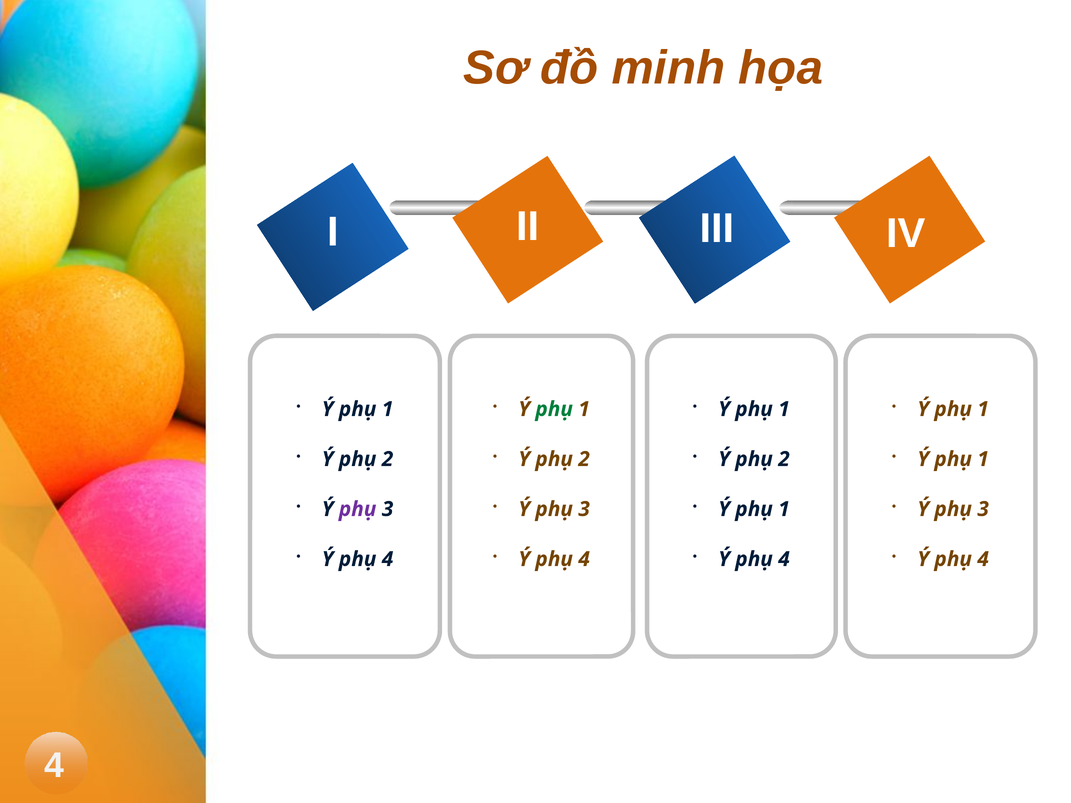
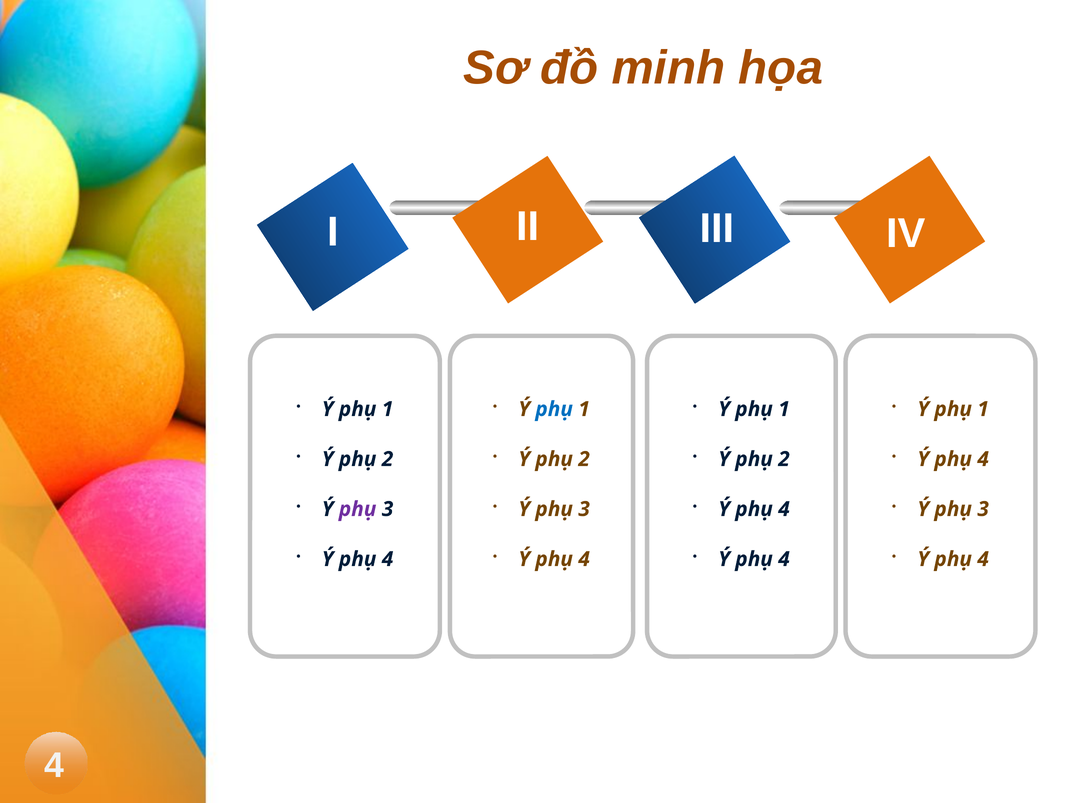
phụ at (554, 409) colour: green -> blue
1 at (983, 459): 1 -> 4
1 at (784, 509): 1 -> 4
